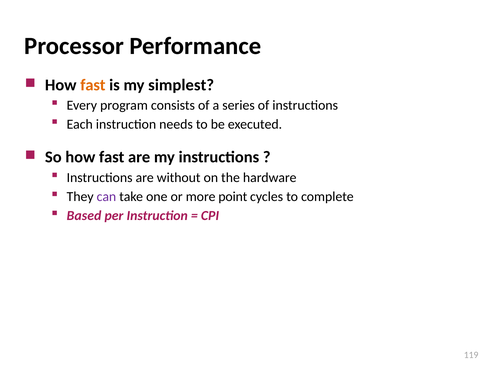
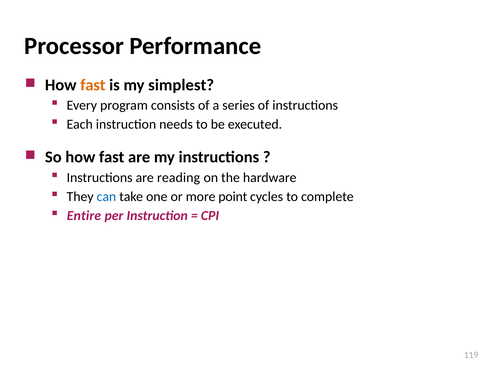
without: without -> reading
can colour: purple -> blue
Based: Based -> Entire
